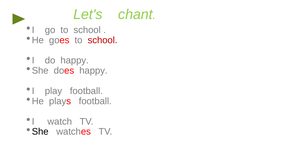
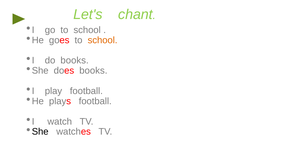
school at (103, 40) colour: red -> orange
do happy: happy -> books
does happy: happy -> books
